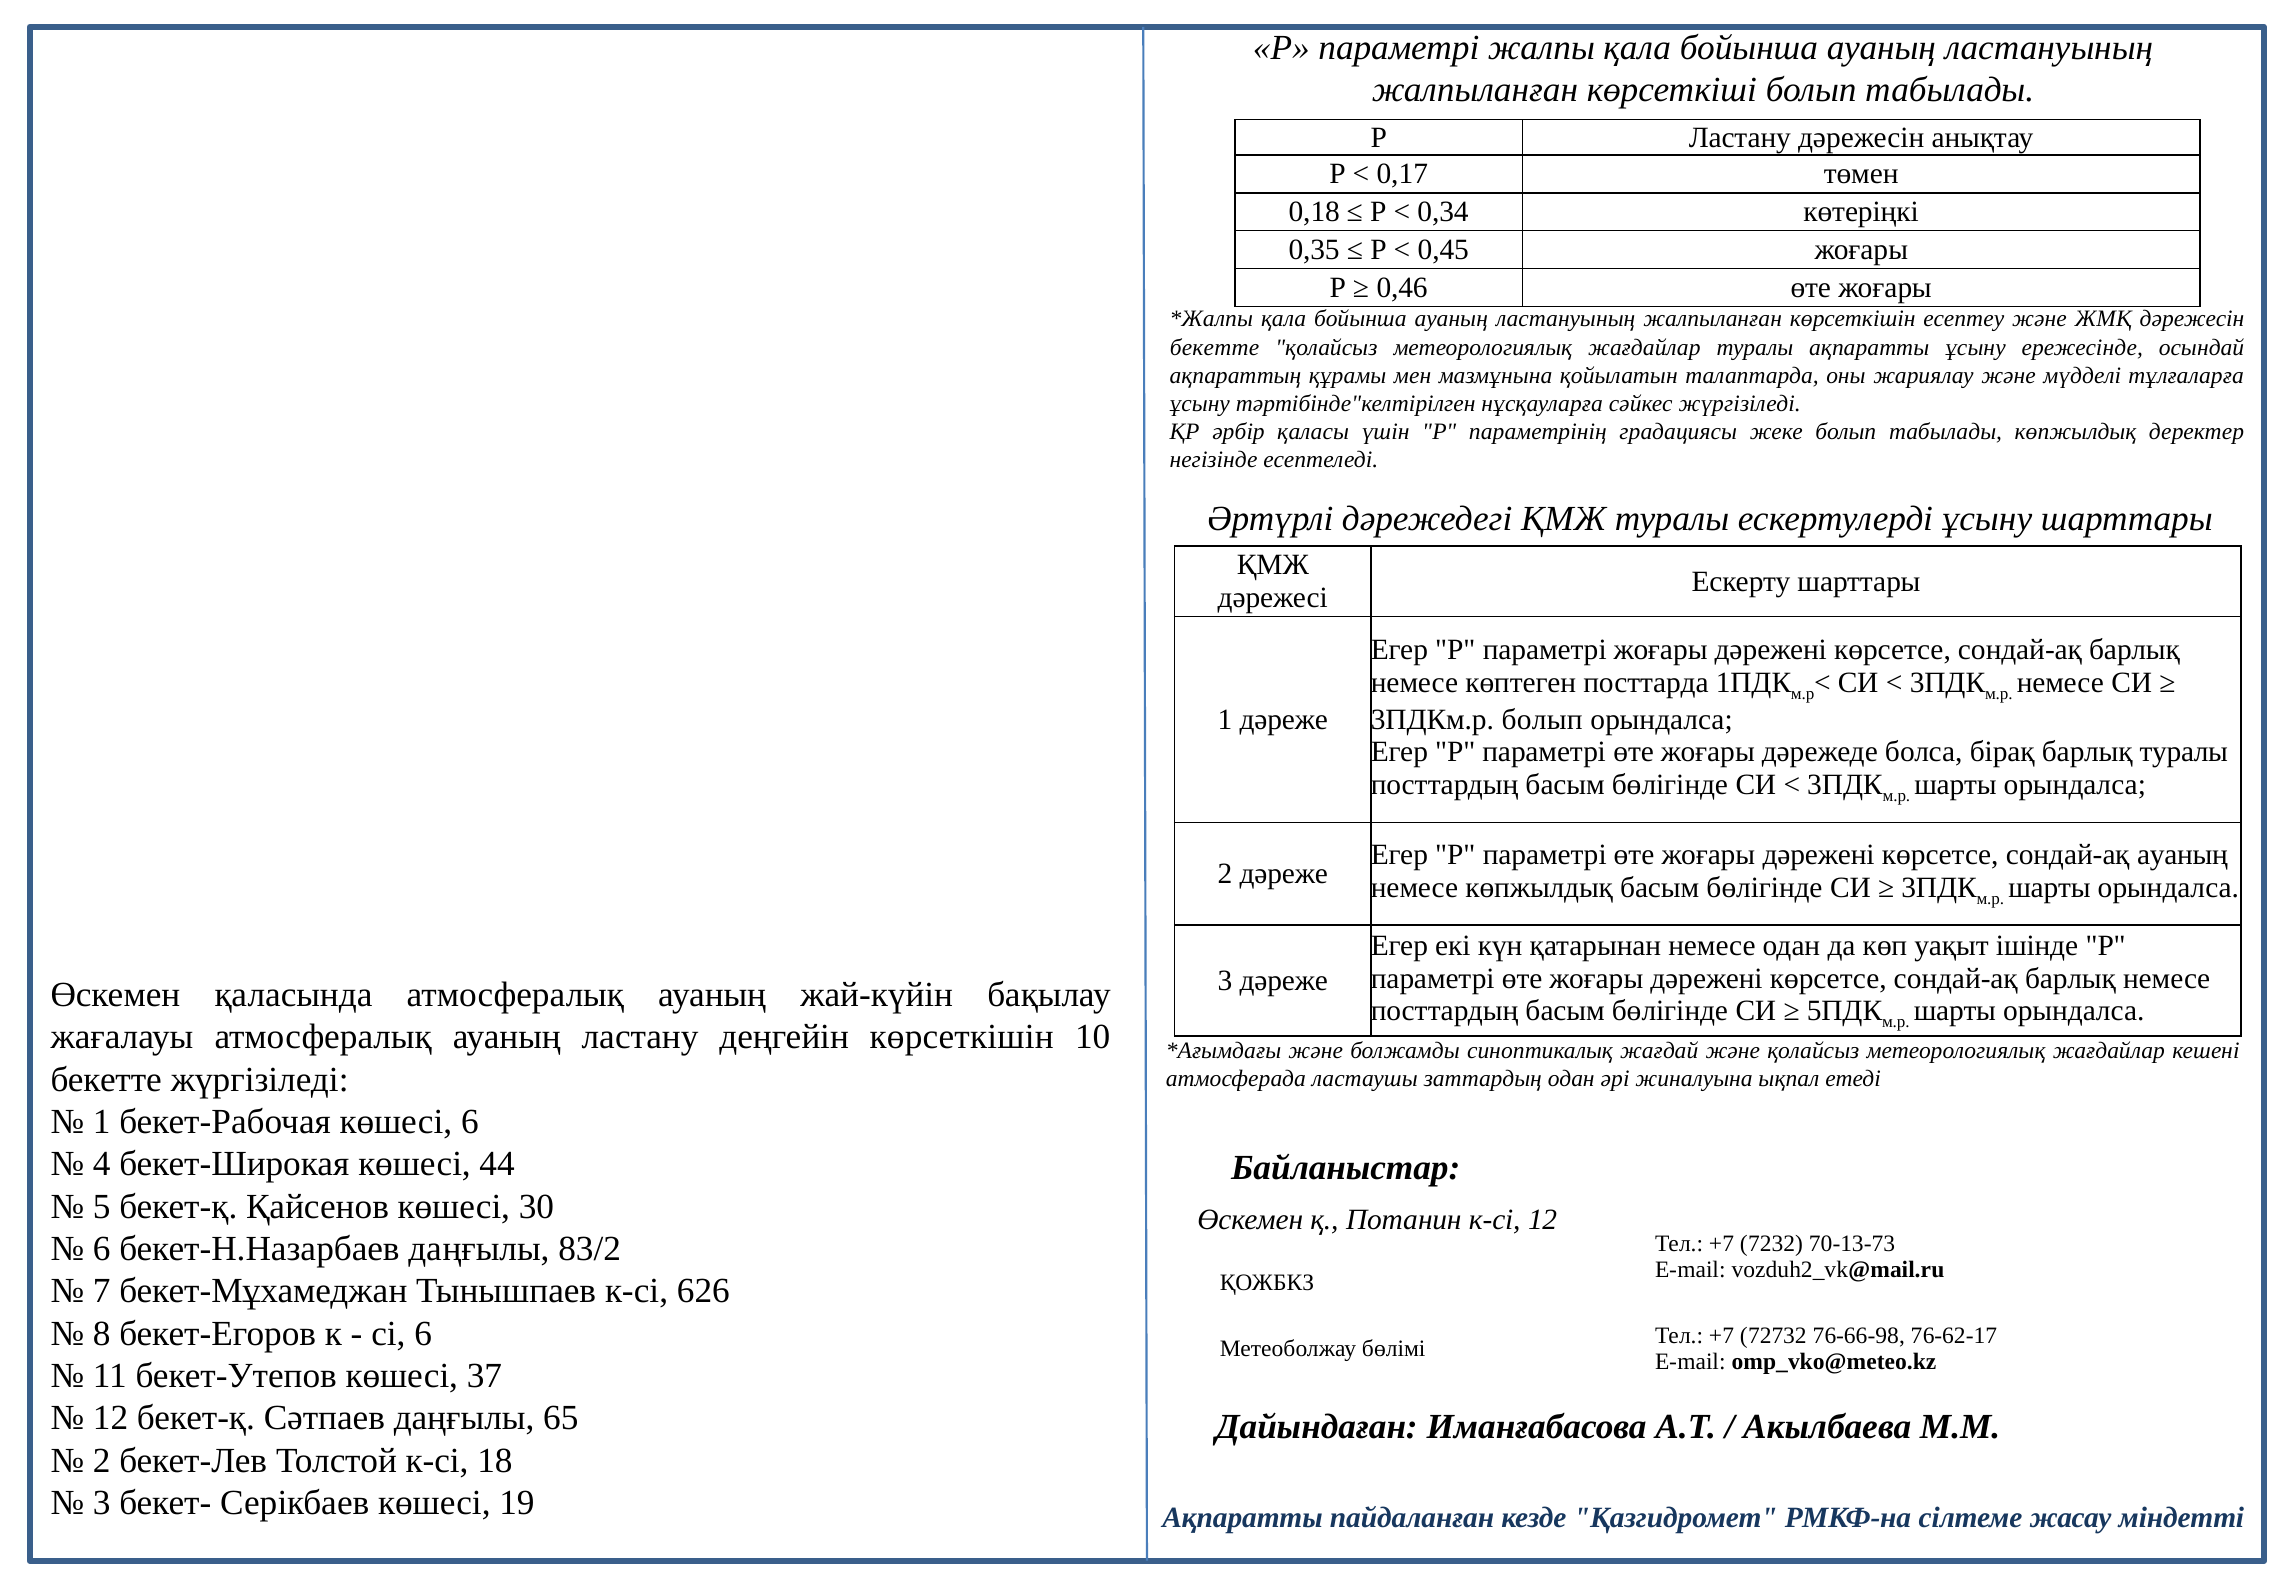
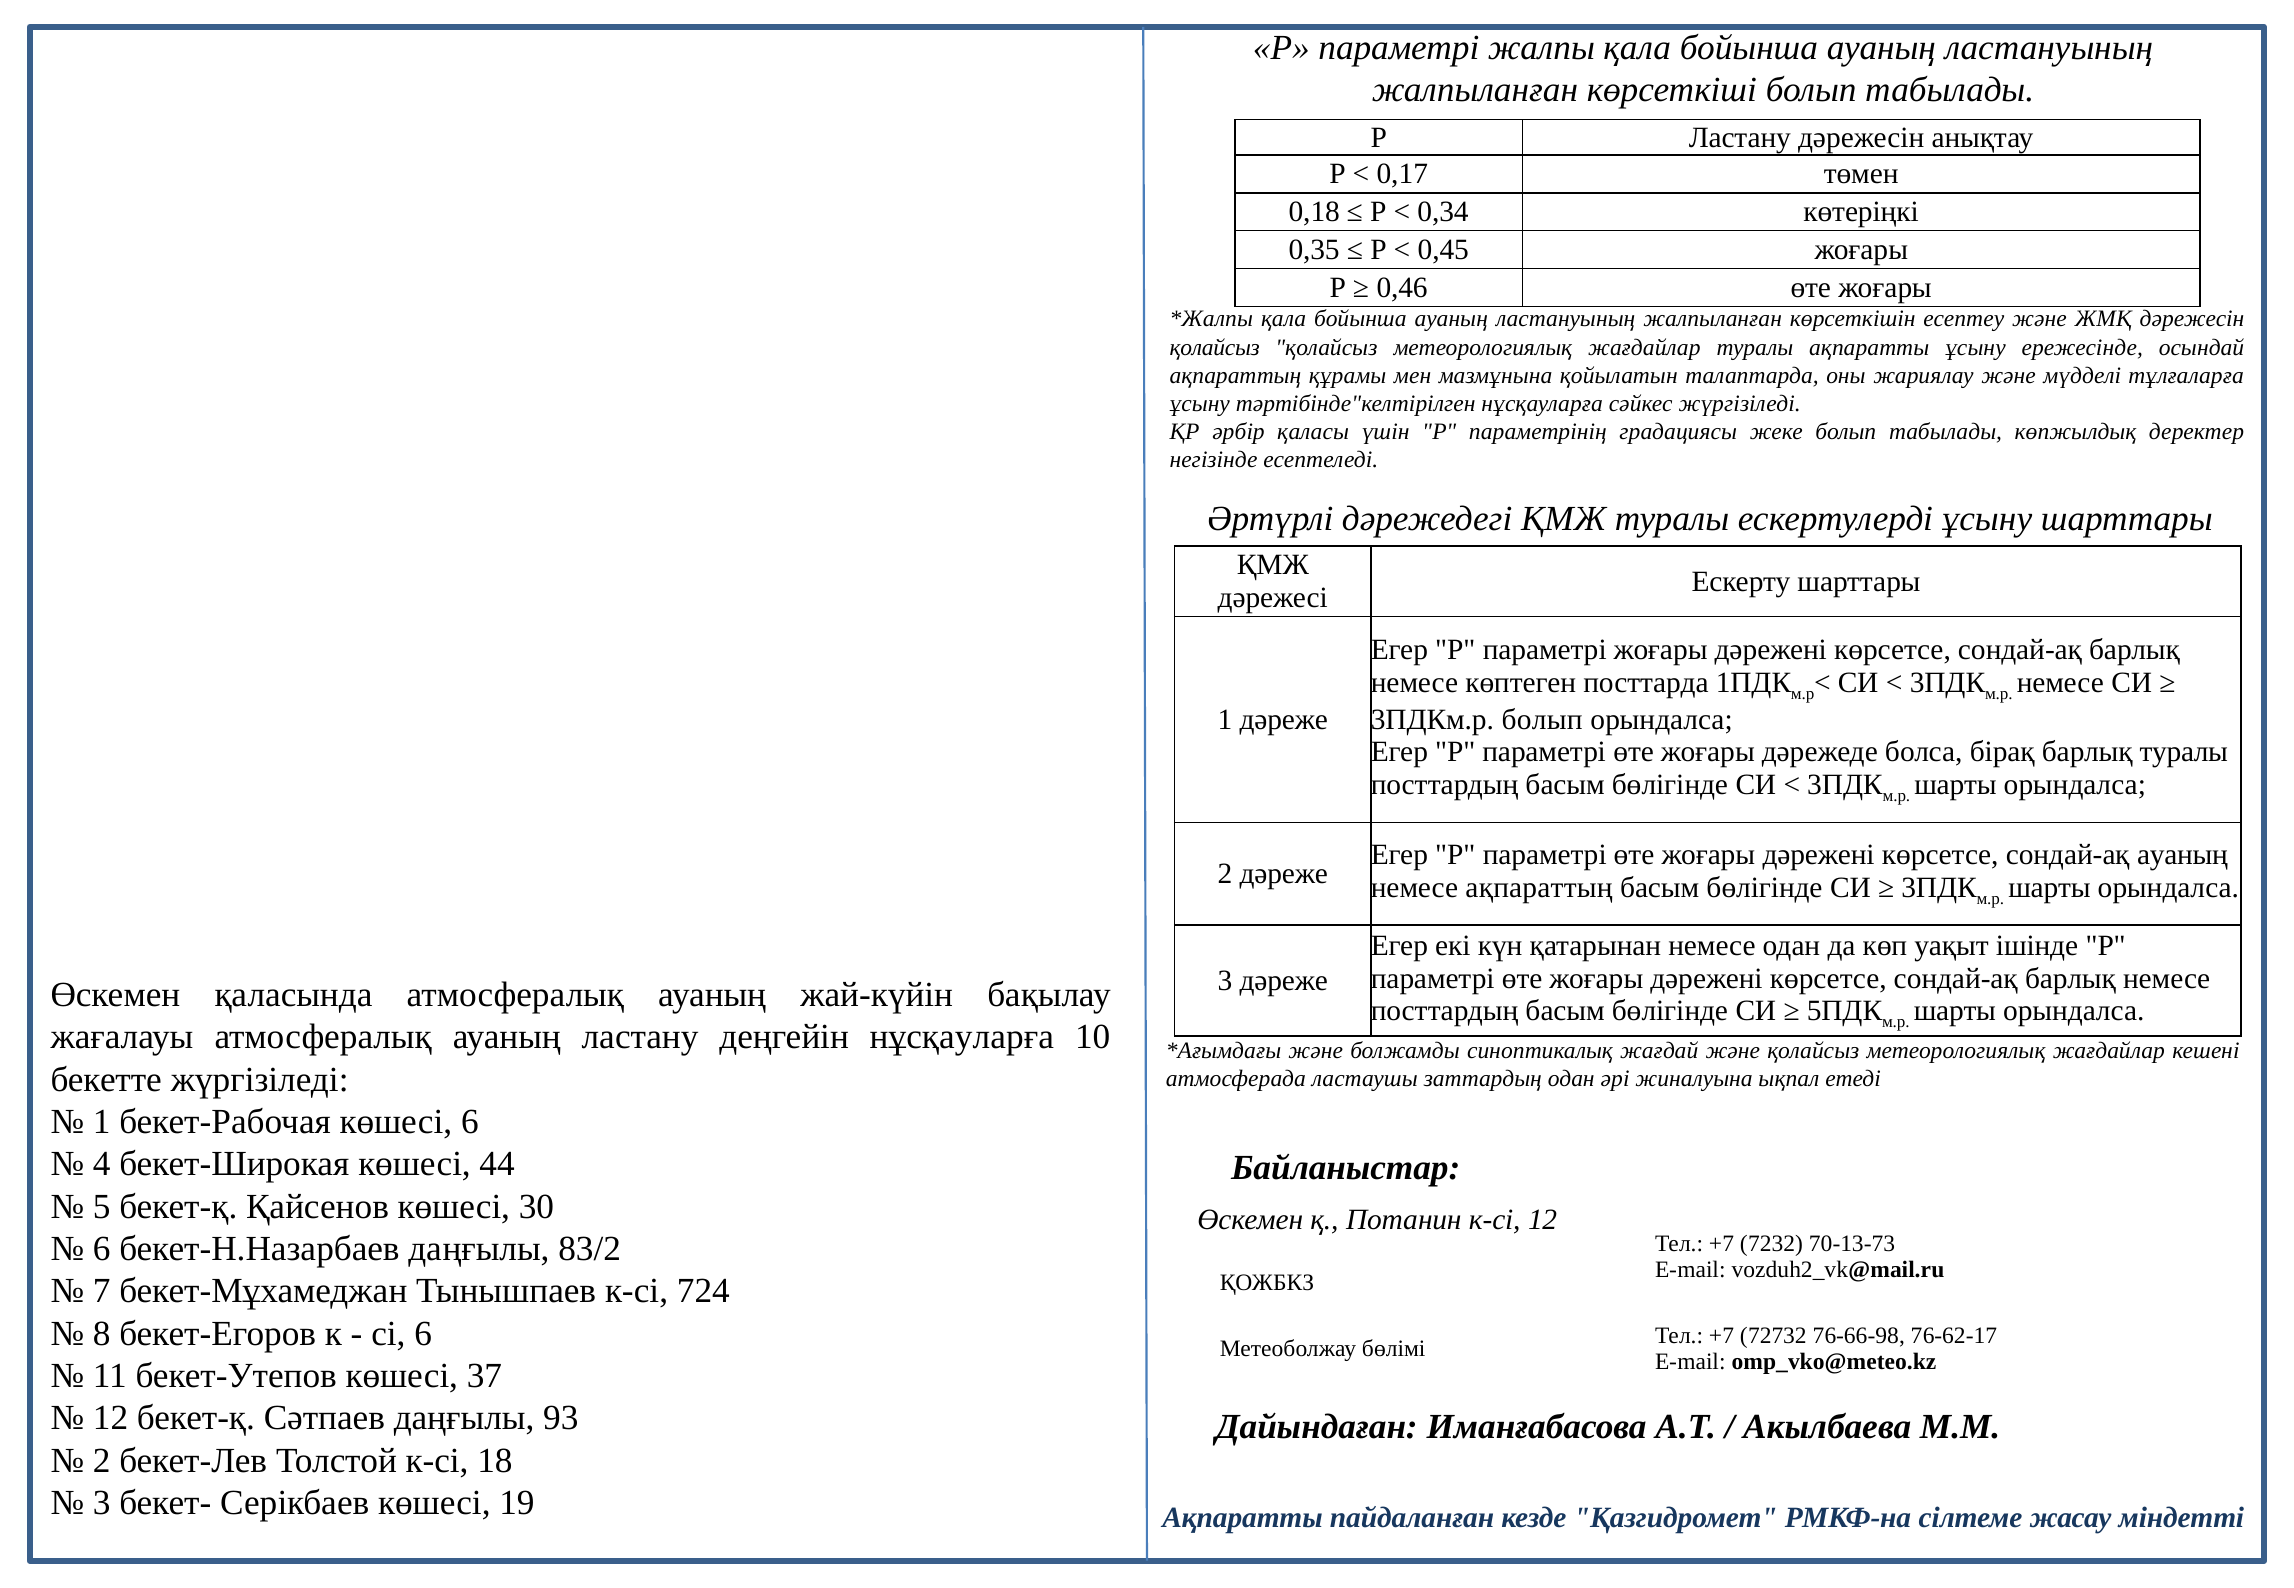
бекетте at (1214, 347): бекетте -> қолайсыз
немесе көпжылдық: көпжылдық -> ақпараттың
деңгейін көрсеткішін: көрсеткішін -> нұсқауларға
626: 626 -> 724
65: 65 -> 93
